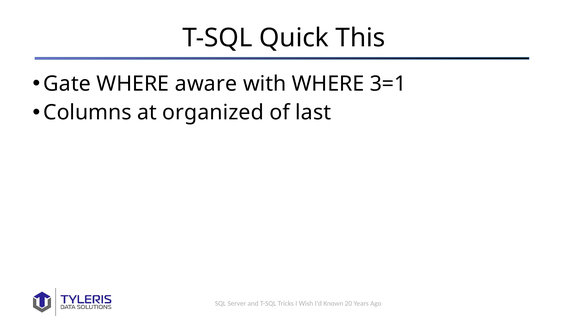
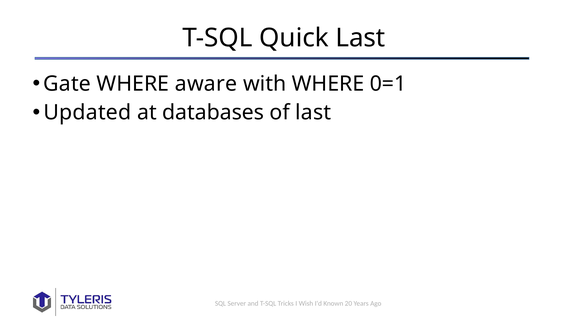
Quick This: This -> Last
3=1: 3=1 -> 0=1
Columns: Columns -> Updated
organized: organized -> databases
